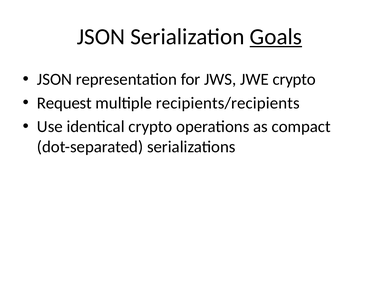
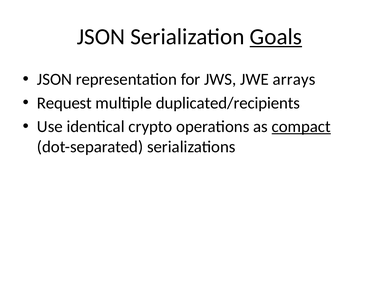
JWE crypto: crypto -> arrays
recipients/recipients: recipients/recipients -> duplicated/recipients
compact underline: none -> present
